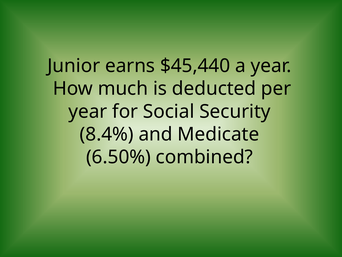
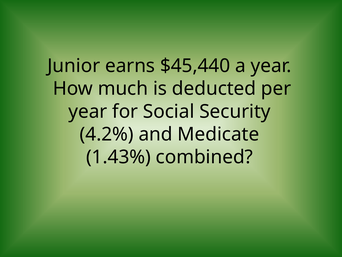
8.4%: 8.4% -> 4.2%
6.50%: 6.50% -> 1.43%
